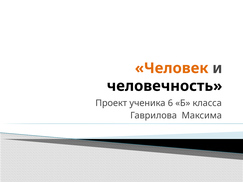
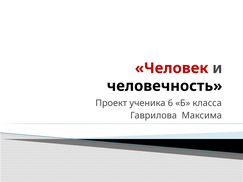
Человек colour: orange -> red
